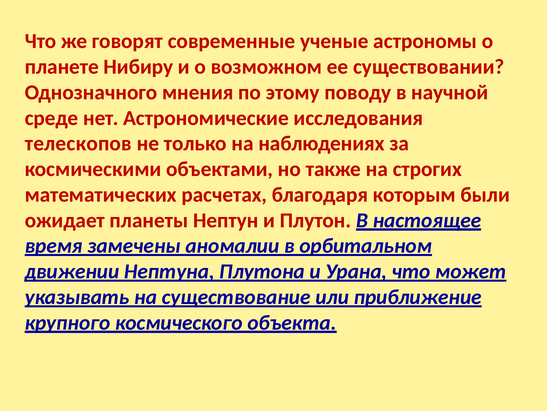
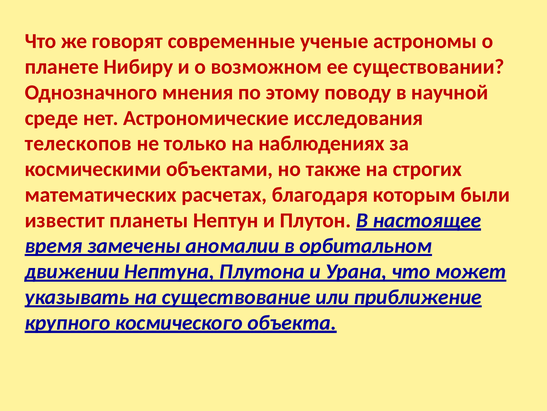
ожидает: ожидает -> известит
